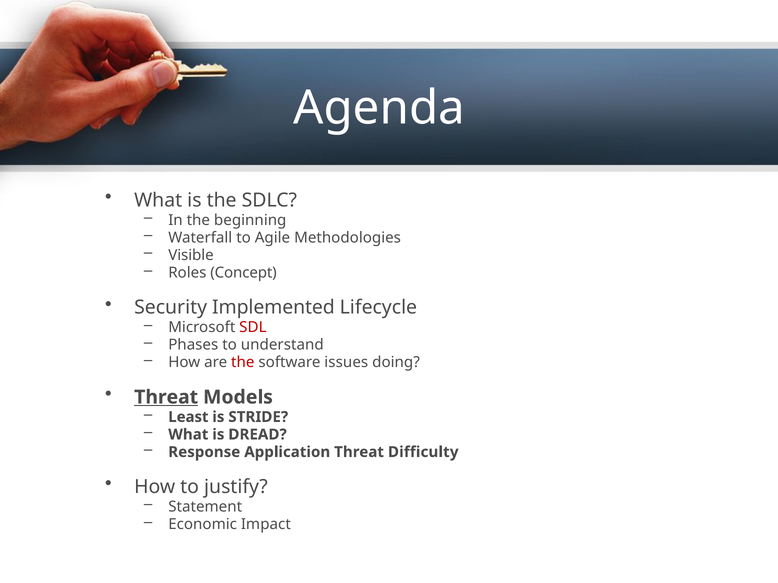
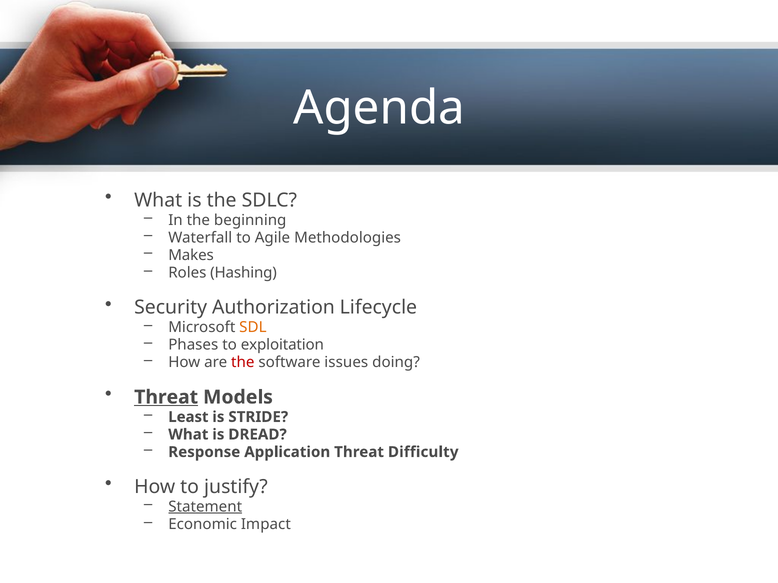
Visible: Visible -> Makes
Concept: Concept -> Hashing
Implemented: Implemented -> Authorization
SDL colour: red -> orange
understand: understand -> exploitation
Statement underline: none -> present
